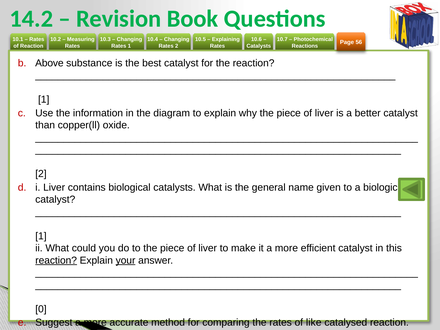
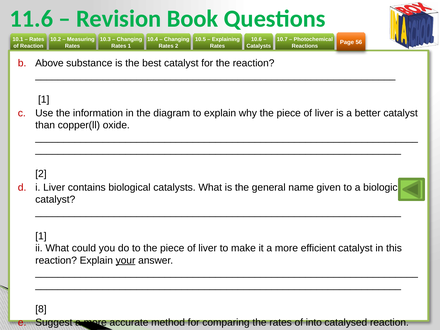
14.2: 14.2 -> 11.6
reaction at (56, 260) underline: present -> none
0: 0 -> 8
like: like -> into
